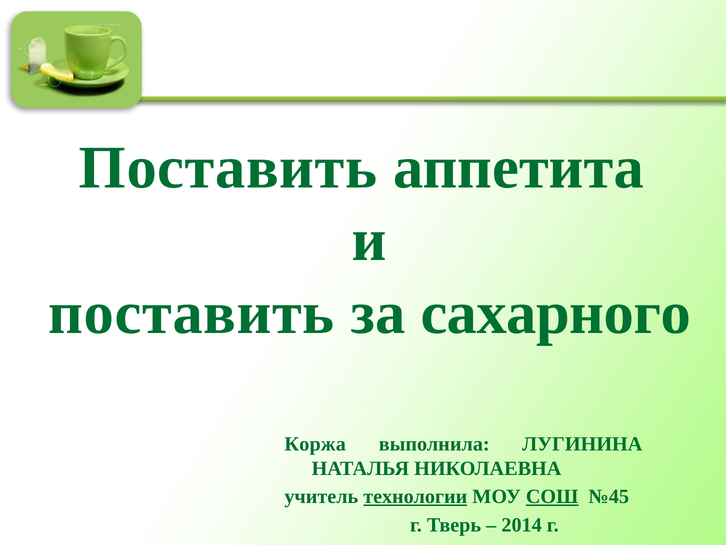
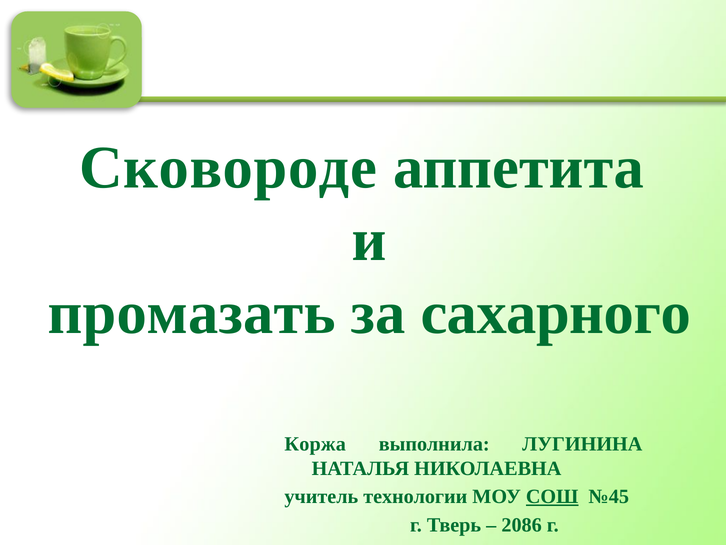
Поставить at (228, 168): Поставить -> Сковороде
поставить at (191, 313): поставить -> промазать
технологии underline: present -> none
2014: 2014 -> 2086
